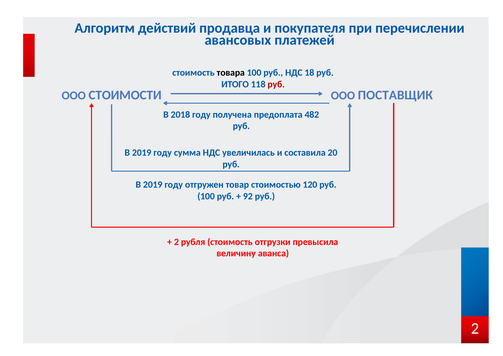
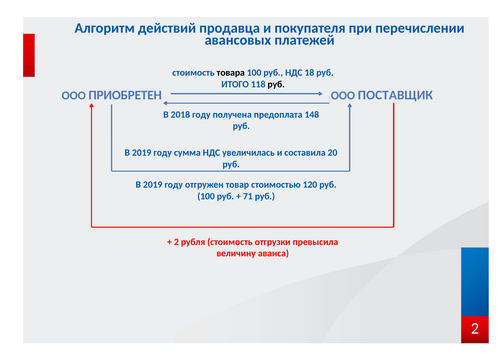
руб at (276, 84) colour: red -> black
СТОИМОСТИ: СТОИМОСТИ -> ПРИОБРЕТЕН
482: 482 -> 148
92: 92 -> 71
